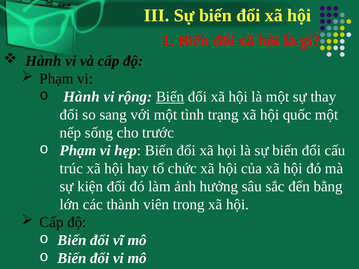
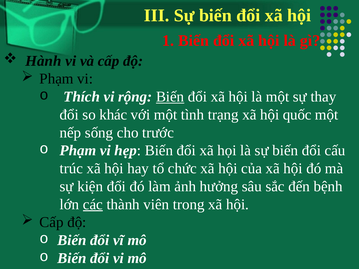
Hành at (82, 97): Hành -> Thích
sang: sang -> khác
bằng: bằng -> bệnh
các underline: none -> present
